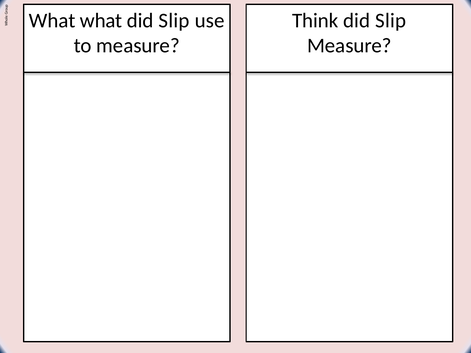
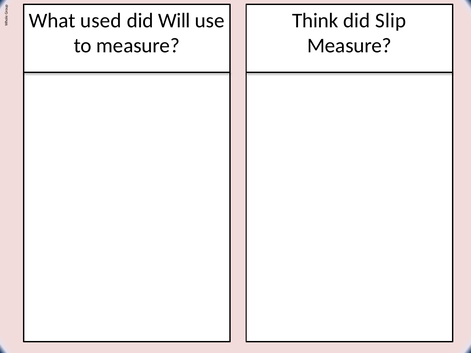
What what: what -> used
Slip at (174, 21): Slip -> Will
